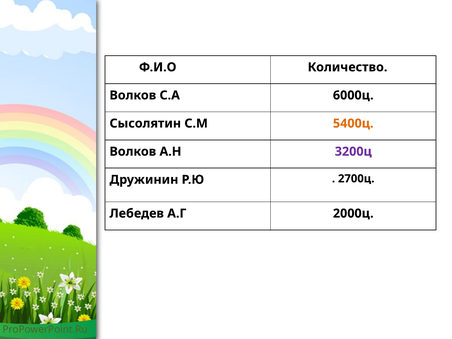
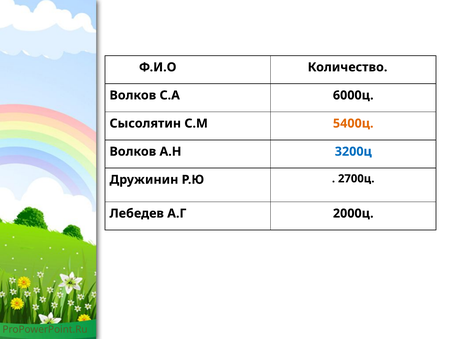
3200ц colour: purple -> blue
